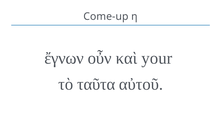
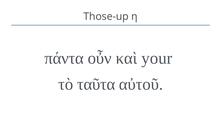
Come-up: Come-up -> Those-up
ἔγνων: ἔγνων -> πάντα
